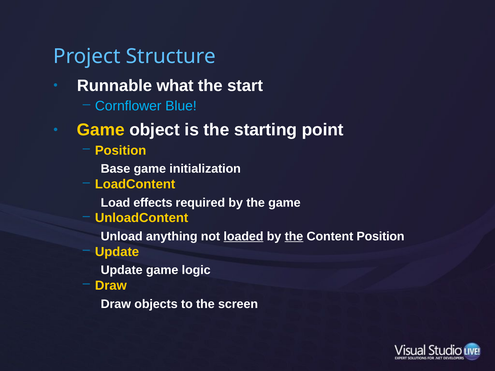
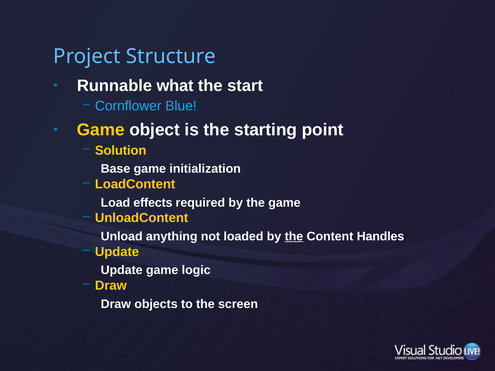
Position at (121, 151): Position -> Solution
loaded underline: present -> none
Content Position: Position -> Handles
